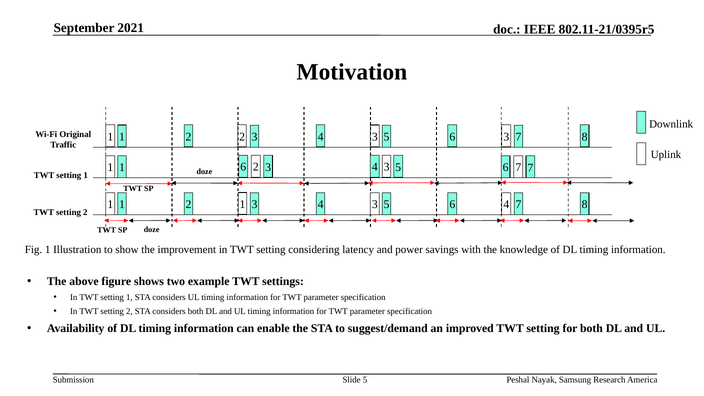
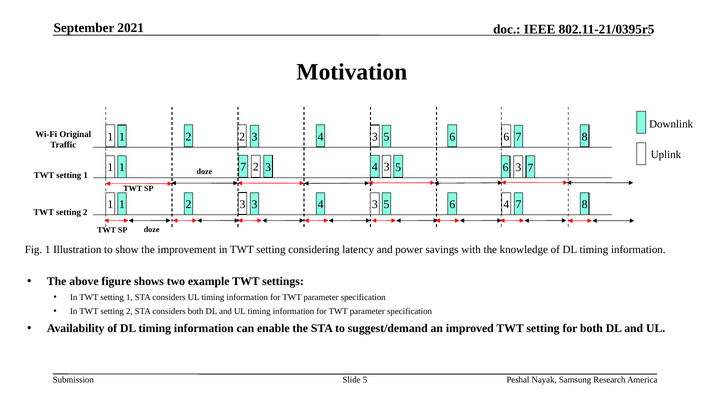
3 3: 3 -> 6
2 3 7: 7 -> 3
1 6: 6 -> 7
1 1: 1 -> 3
